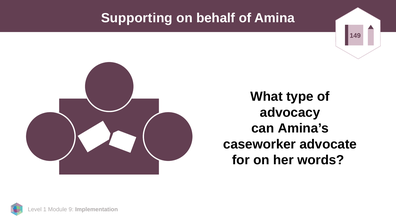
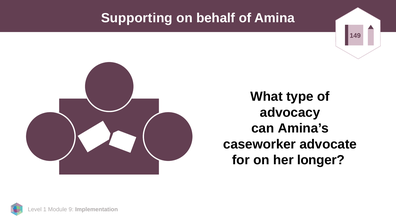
words: words -> longer
